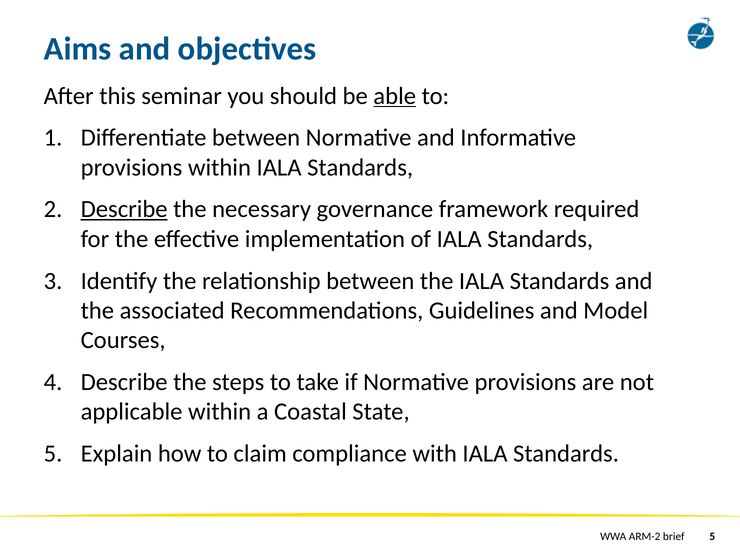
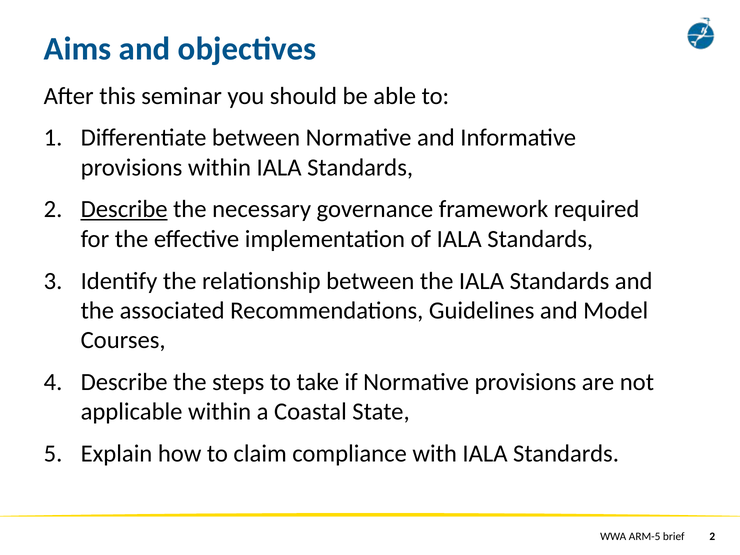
able underline: present -> none
ARM-2: ARM-2 -> ARM-5
brief 5: 5 -> 2
